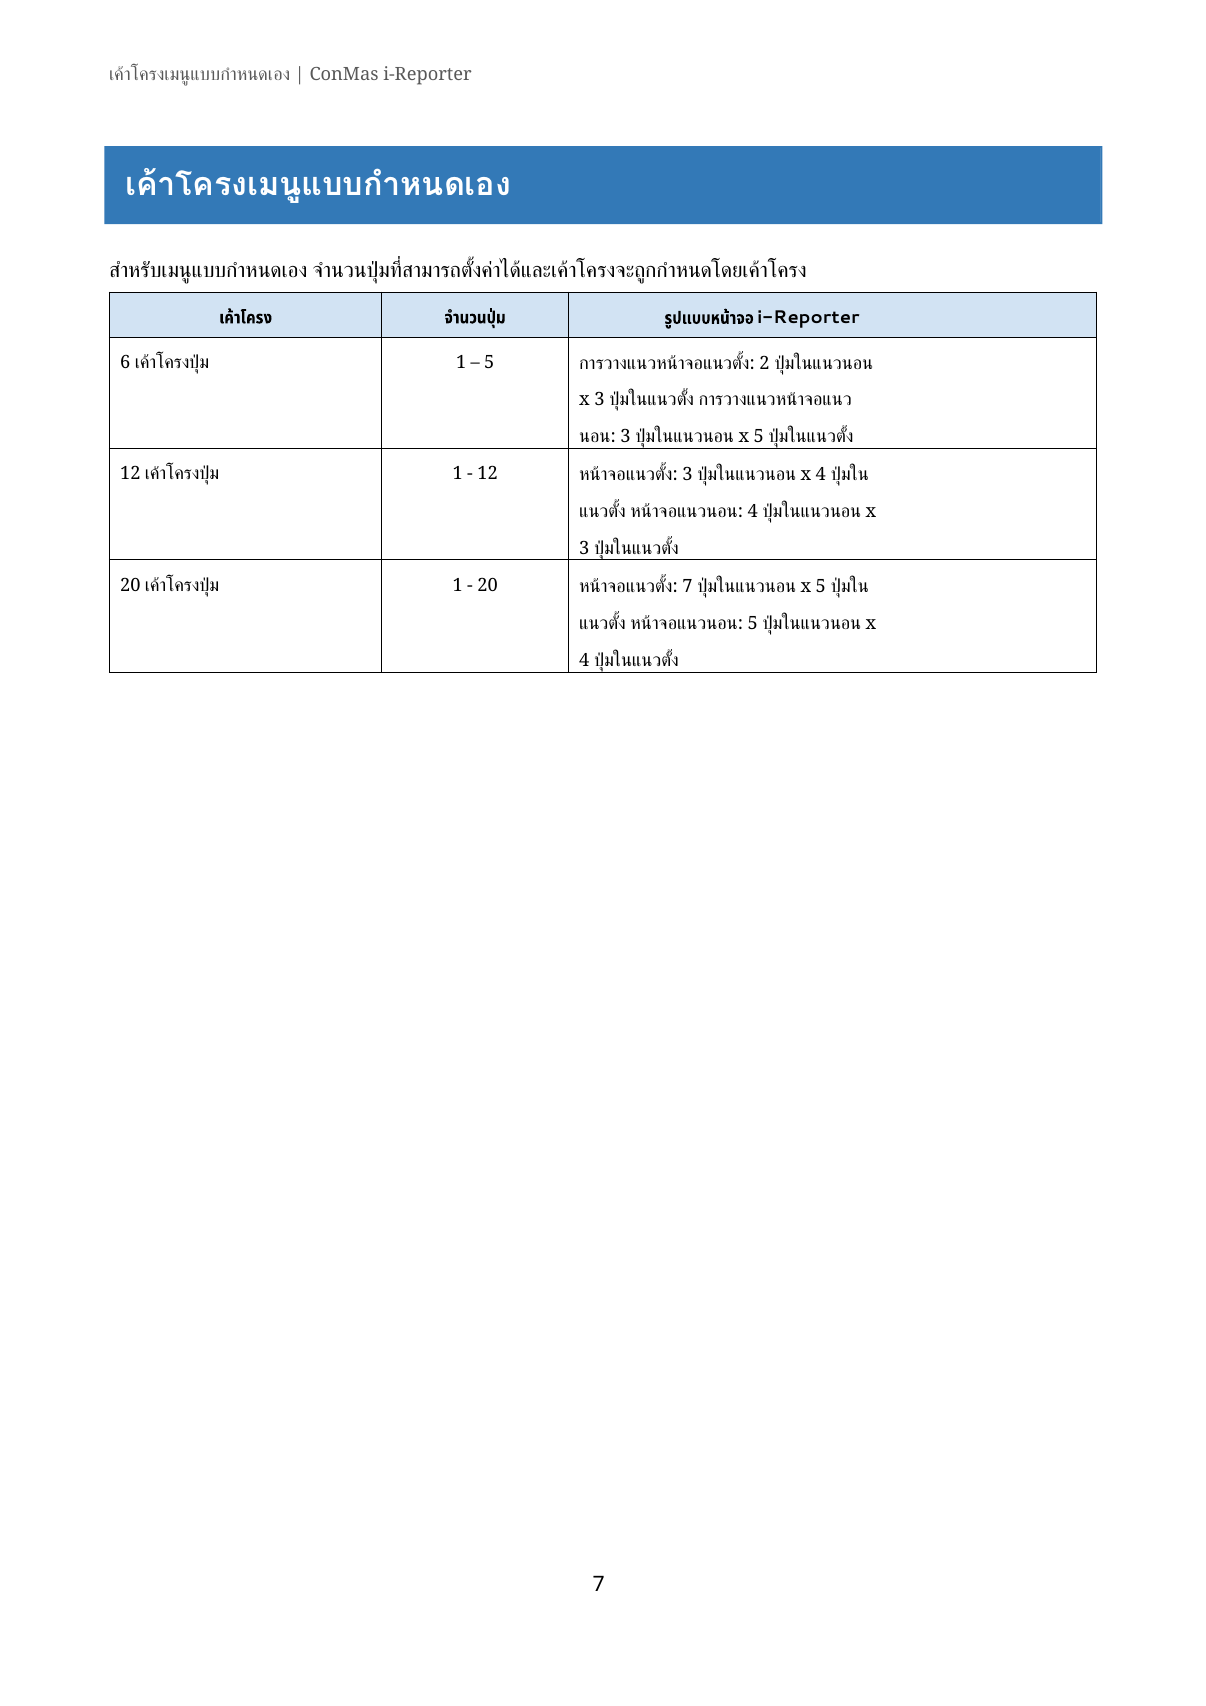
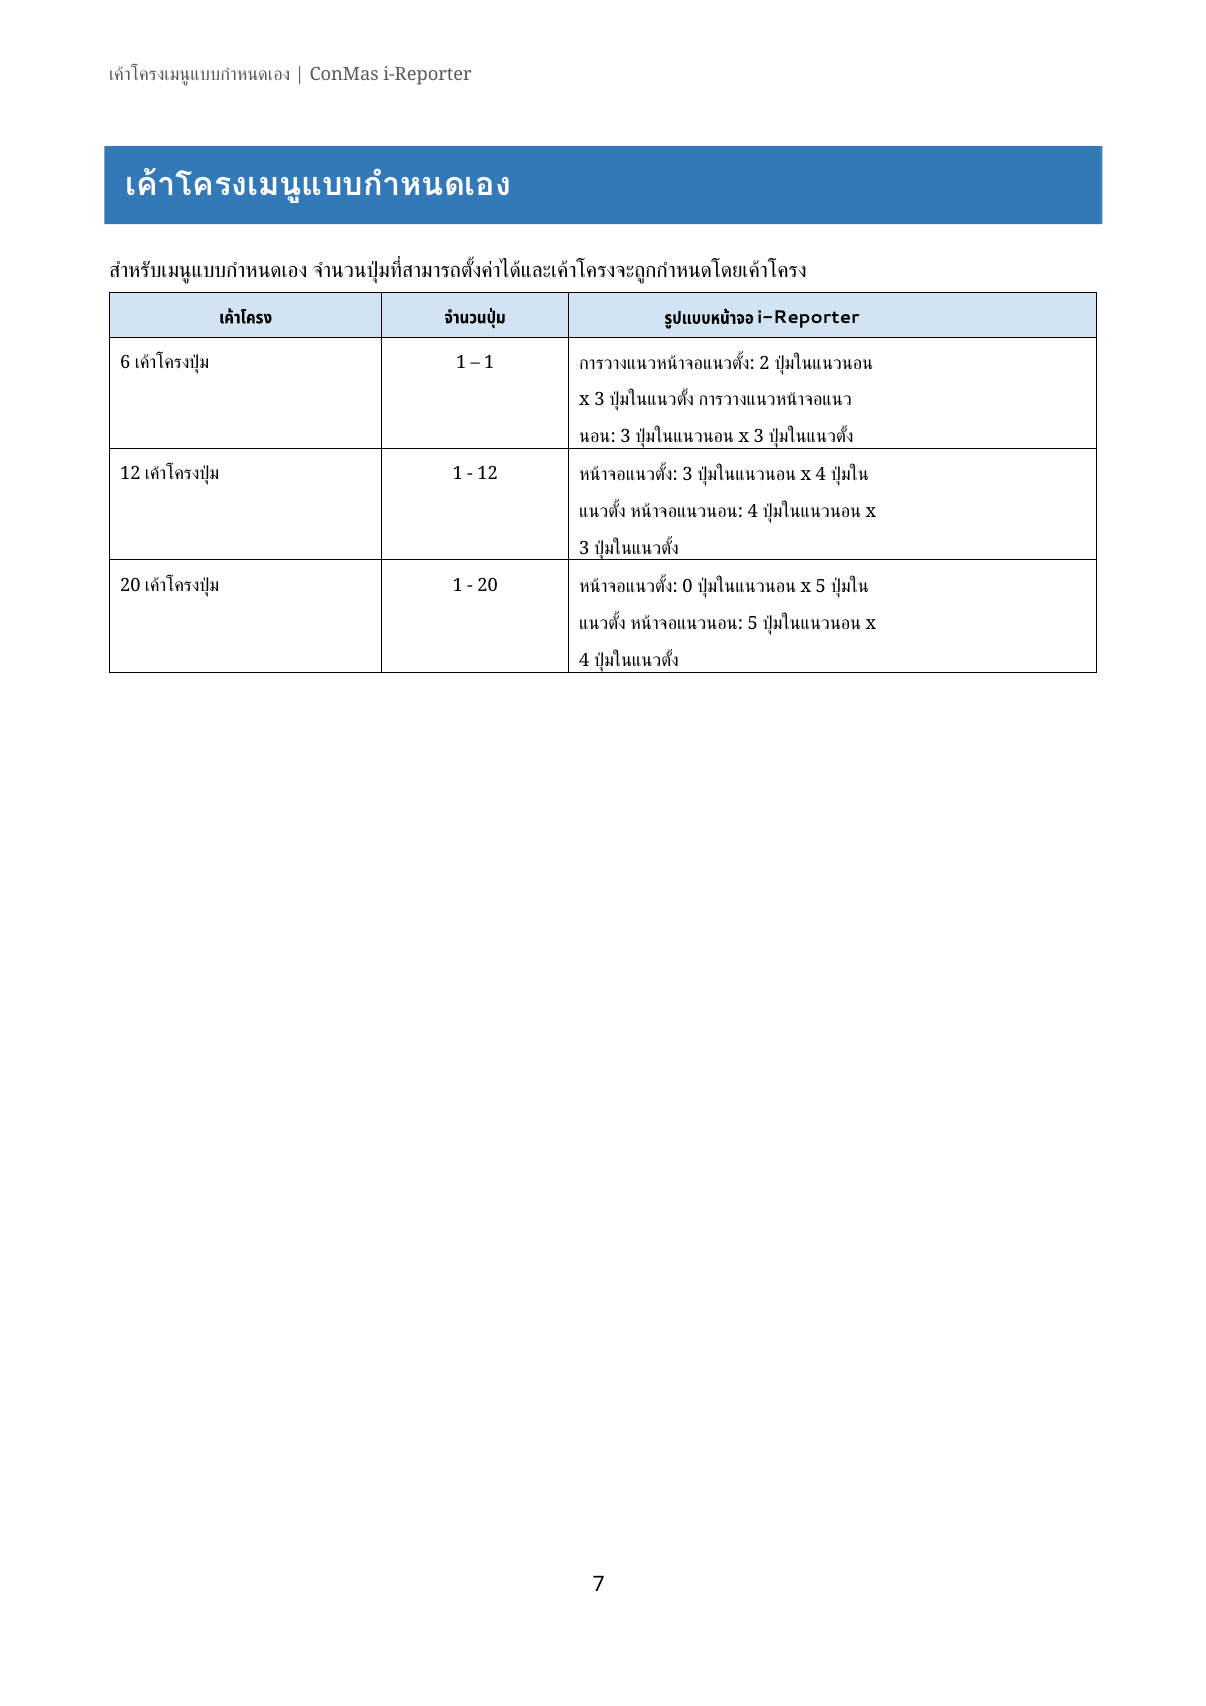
5 at (489, 362): 5 -> 1
5 at (759, 437): 5 -> 3
7 at (687, 586): 7 -> 0
